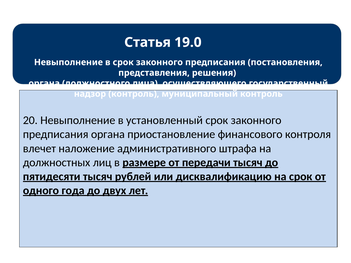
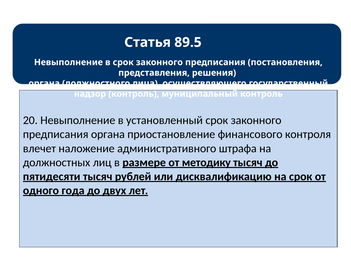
19.0: 19.0 -> 89.5
передачи: передачи -> методику
